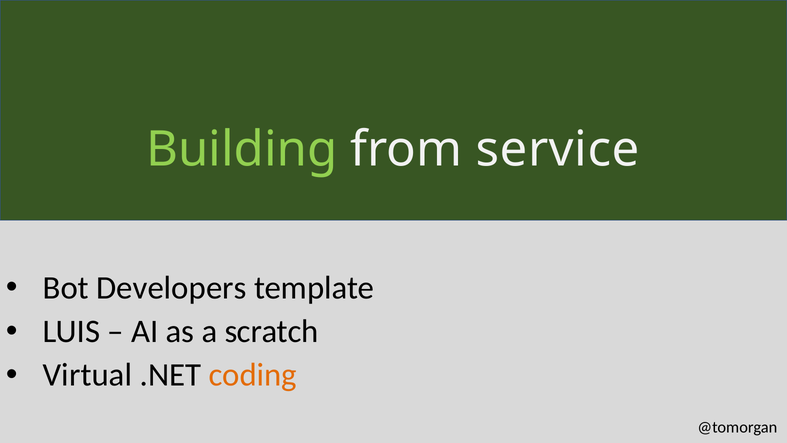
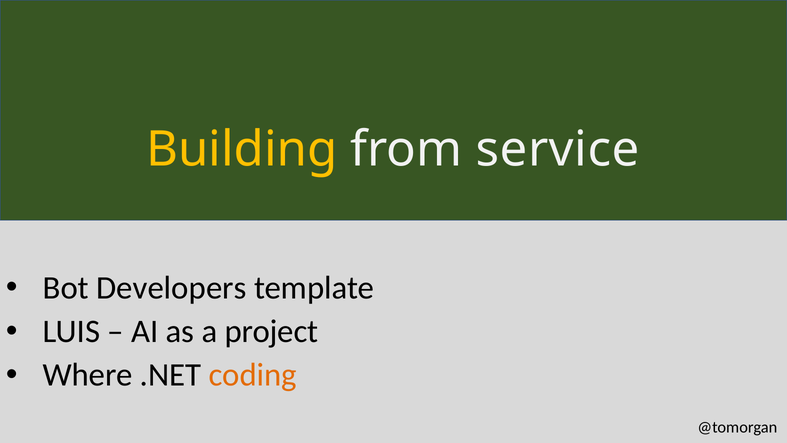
Building colour: light green -> yellow
scratch: scratch -> project
Virtual: Virtual -> Where
